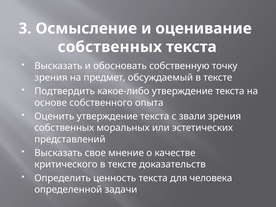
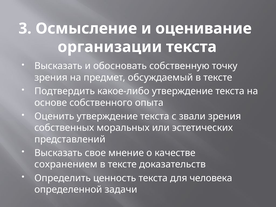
собственных at (110, 47): собственных -> организации
критического: критического -> сохранением
